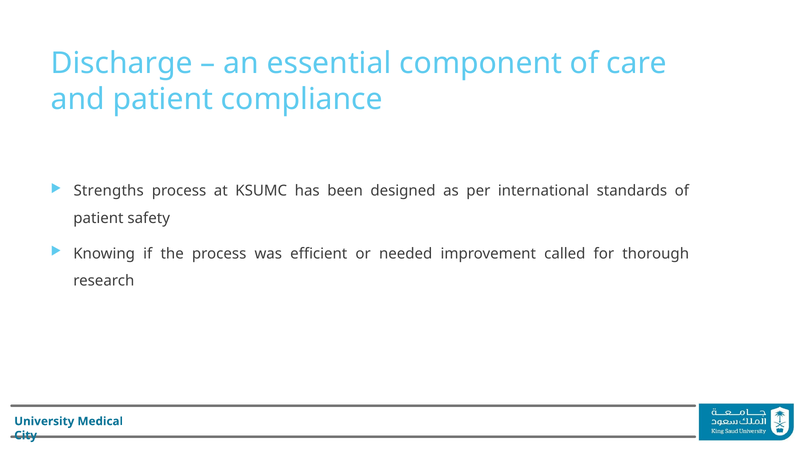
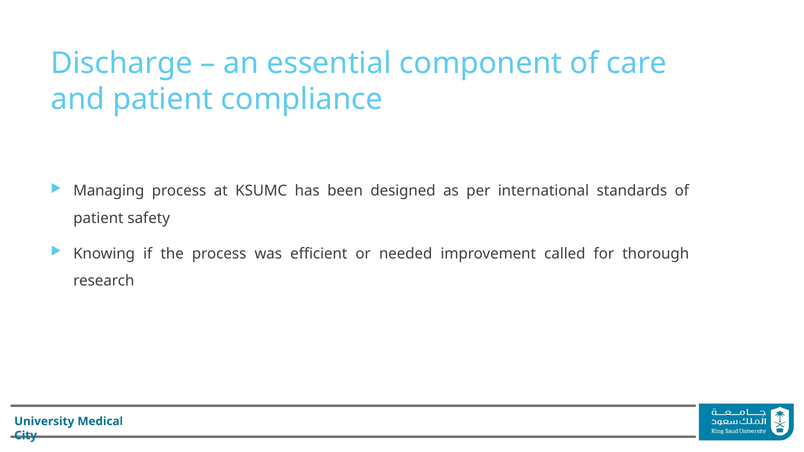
Strengths: Strengths -> Managing
